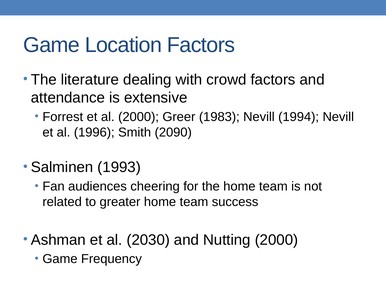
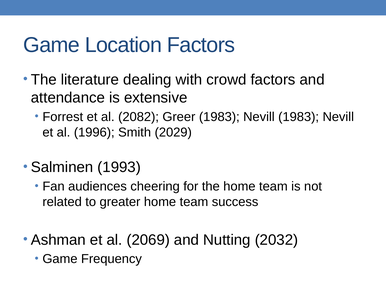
al 2000: 2000 -> 2082
Nevill 1994: 1994 -> 1983
2090: 2090 -> 2029
2030: 2030 -> 2069
Nutting 2000: 2000 -> 2032
